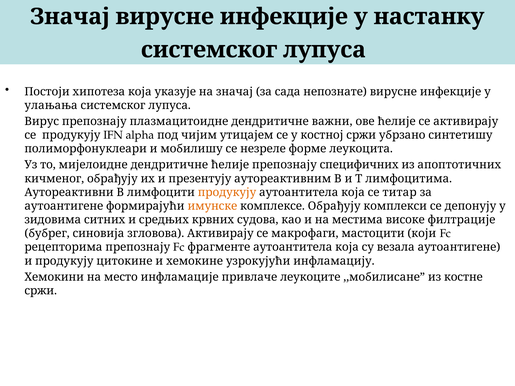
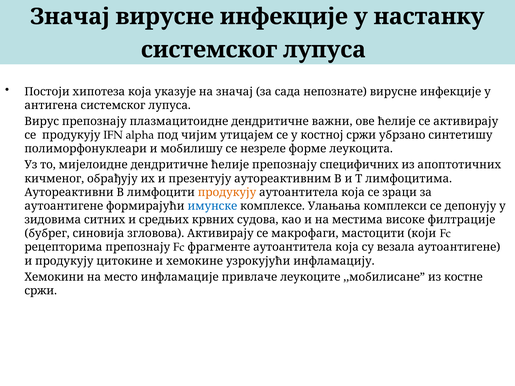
улањања: улањања -> антигена
титар: титар -> зраци
имунске colour: orange -> blue
комплексе Обрађују: Обрађују -> Улањања
